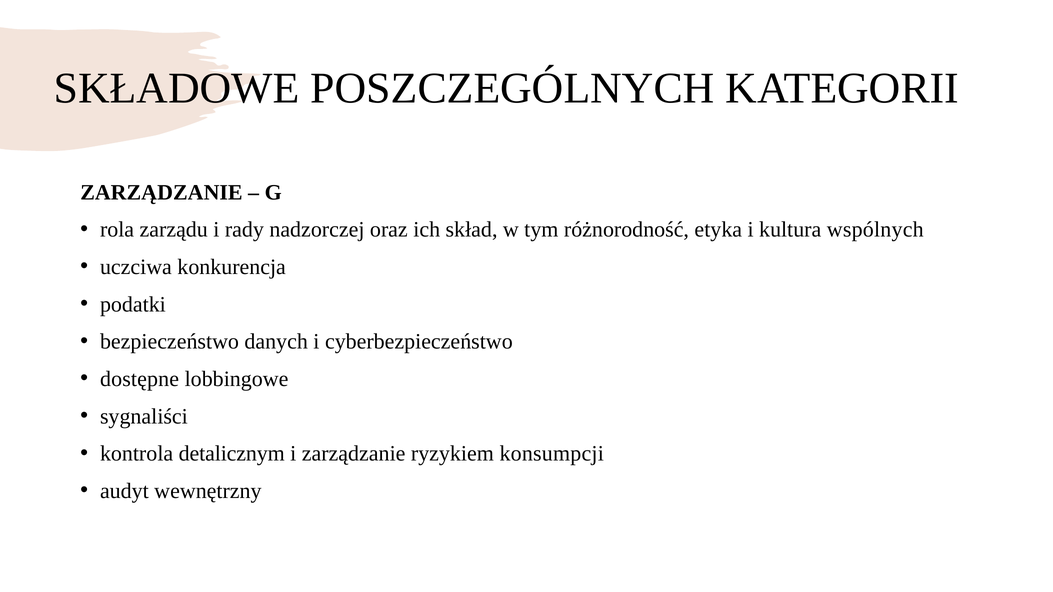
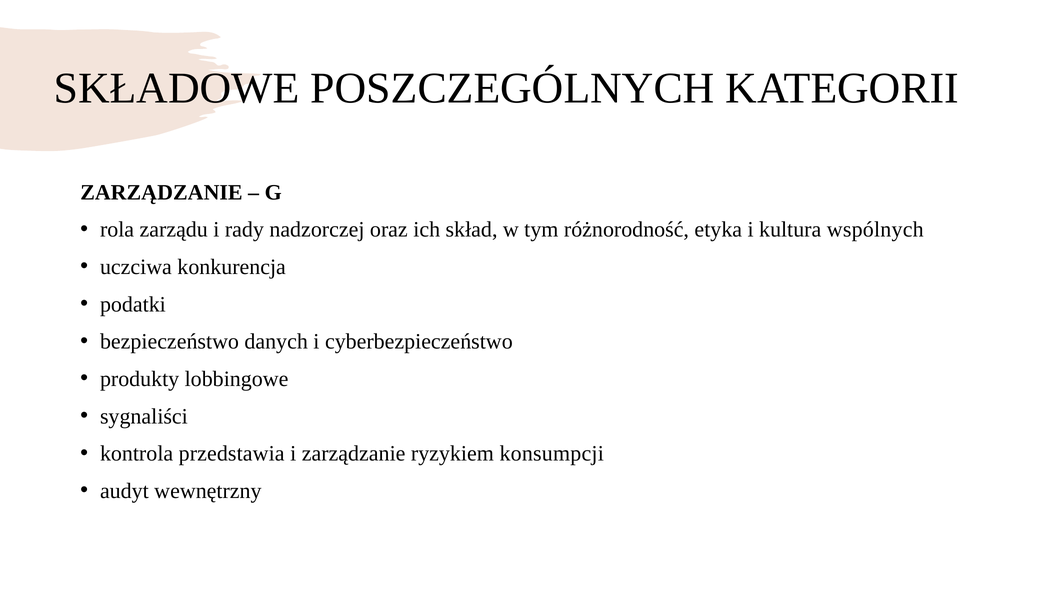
dostępne: dostępne -> produkty
detalicznym: detalicznym -> przedstawia
